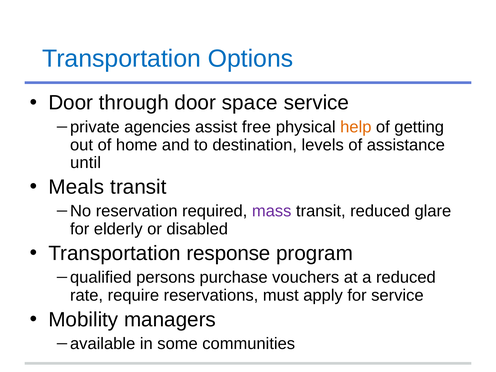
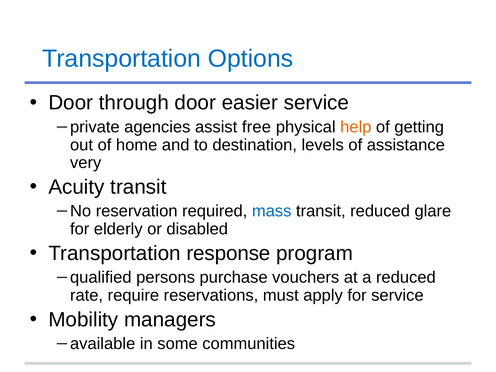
space: space -> easier
until: until -> very
Meals: Meals -> Acuity
mass colour: purple -> blue
